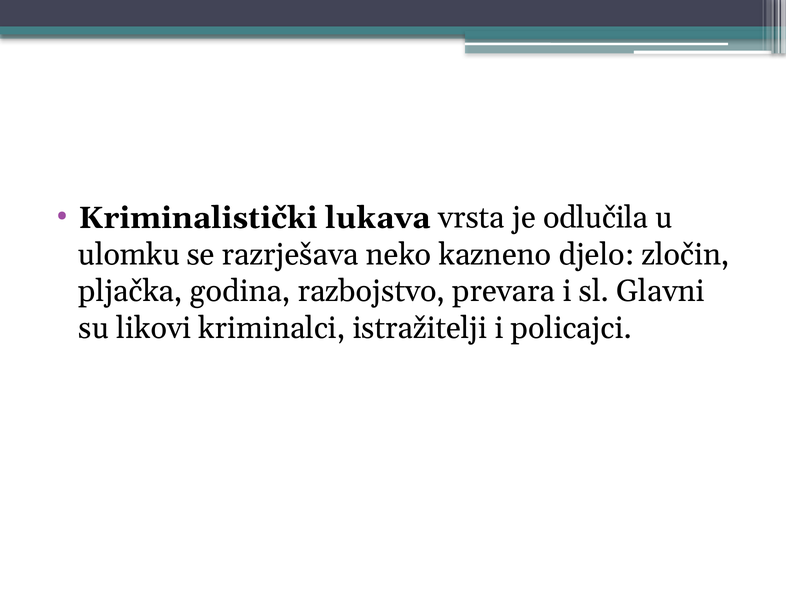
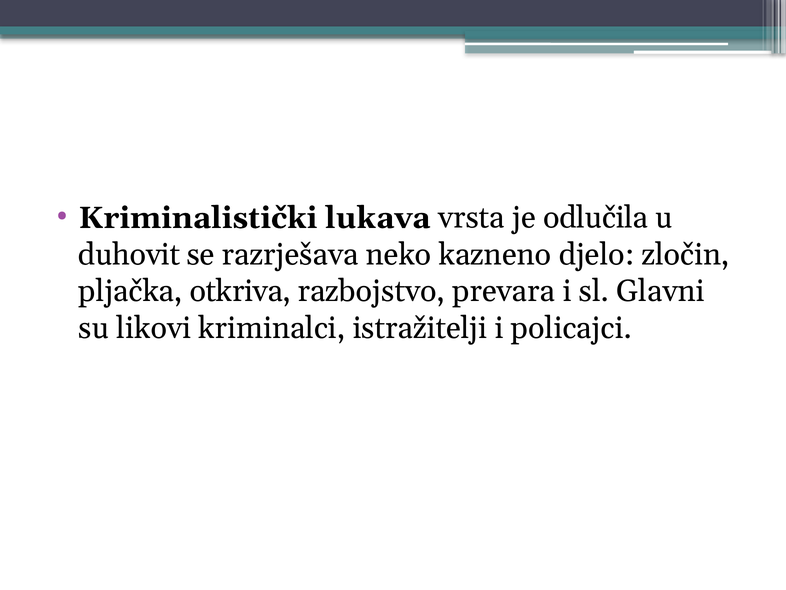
ulomku: ulomku -> duhovit
godina: godina -> otkriva
